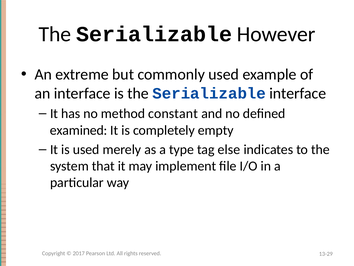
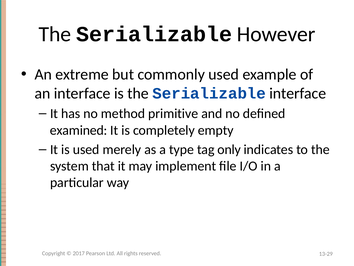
constant: constant -> primitive
else: else -> only
